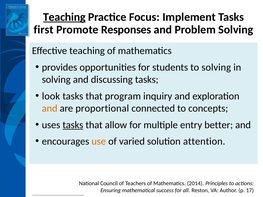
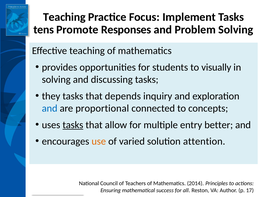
Teaching at (64, 17) underline: present -> none
first: first -> tens
to solving: solving -> visually
look: look -> they
program: program -> depends
and at (50, 108) colour: orange -> blue
